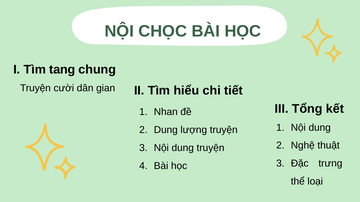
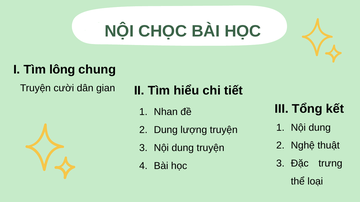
tang: tang -> lông
